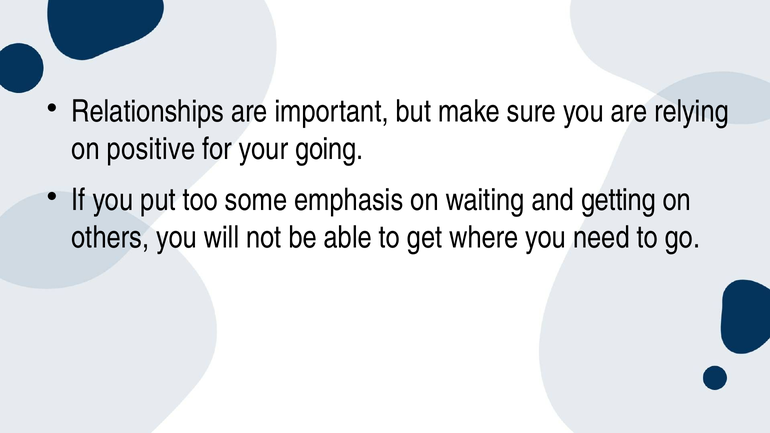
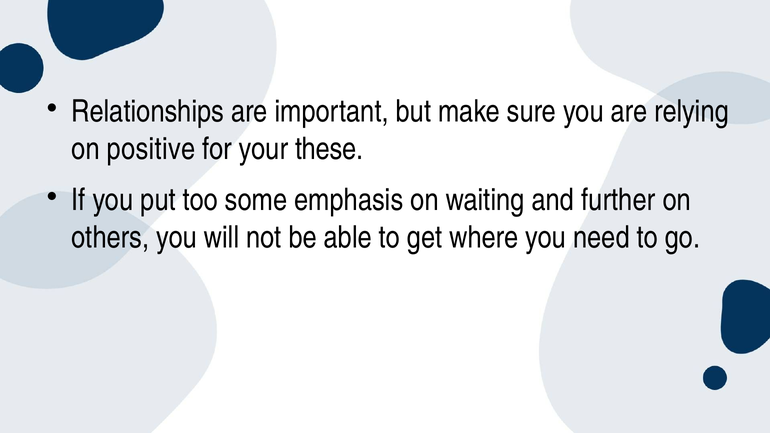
going: going -> these
getting: getting -> further
